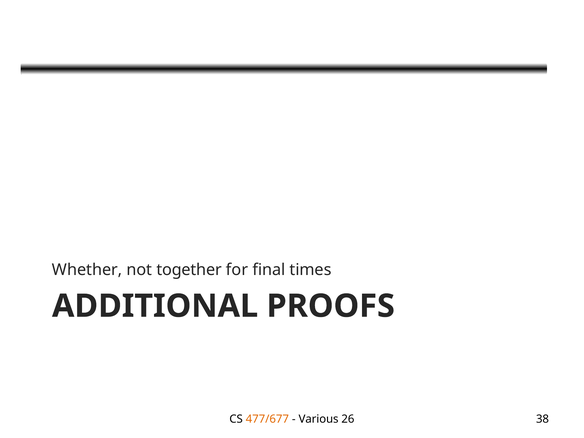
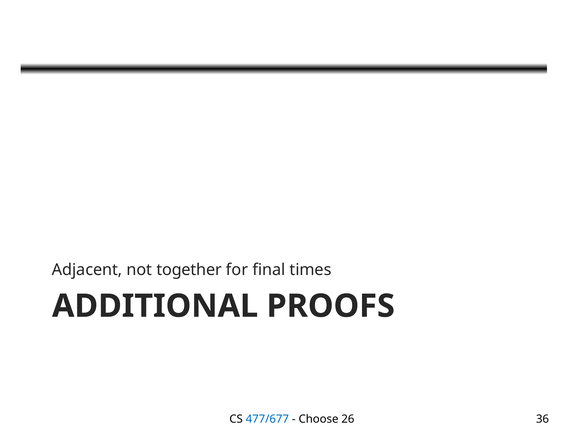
Whether: Whether -> Adjacent
477/677 colour: orange -> blue
Various: Various -> Choose
38: 38 -> 36
